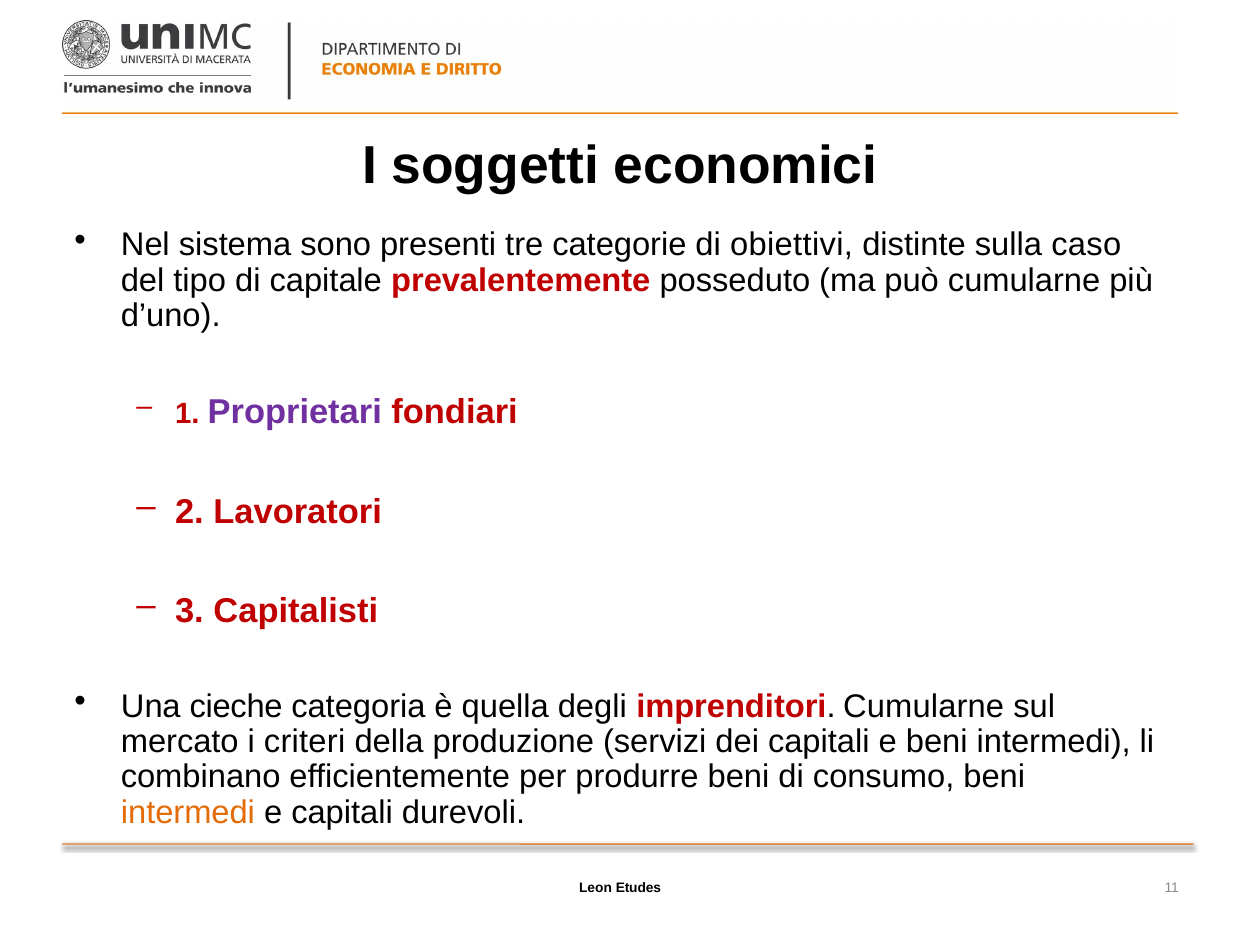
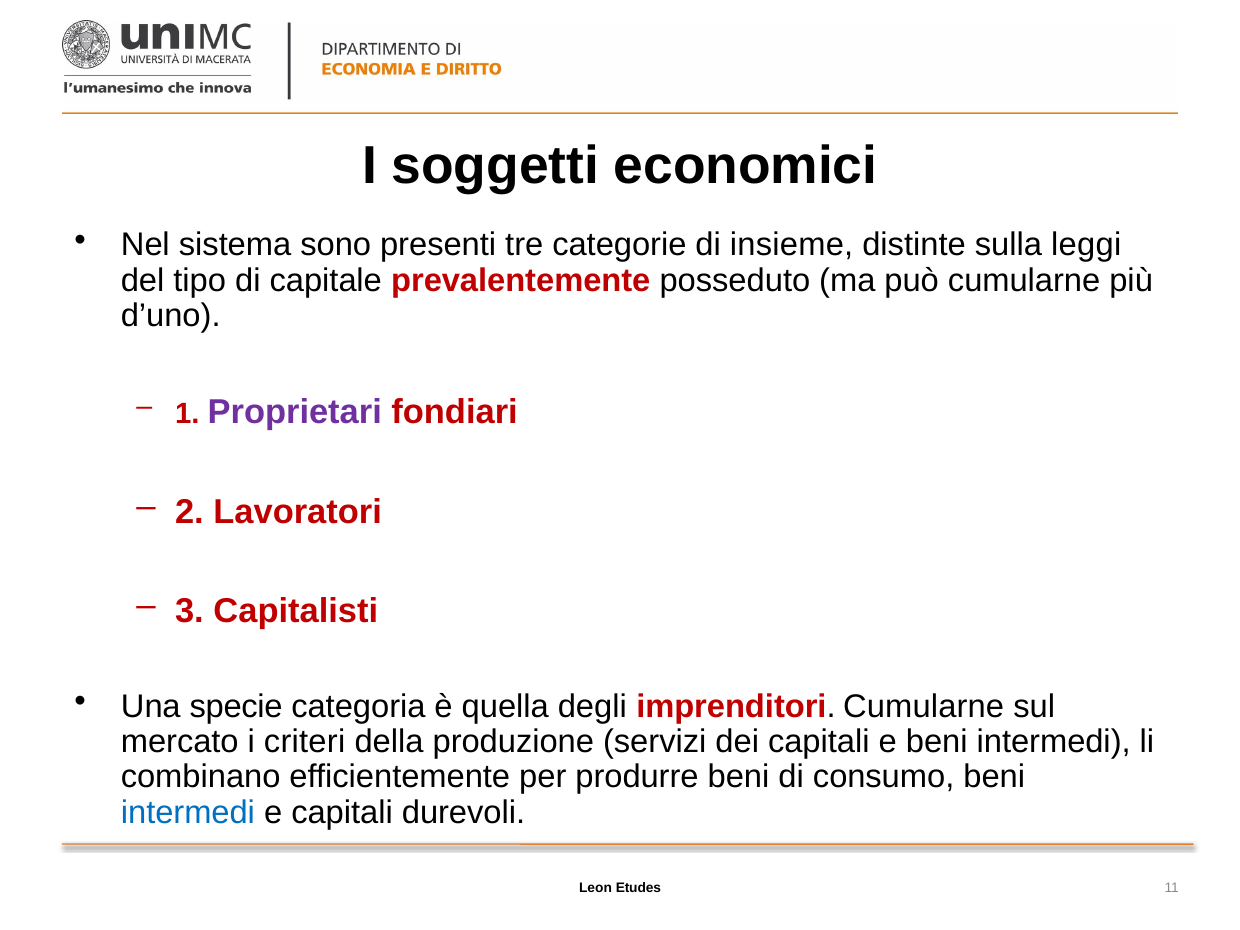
obiettivi: obiettivi -> insieme
caso: caso -> leggi
cieche: cieche -> specie
intermedi at (188, 812) colour: orange -> blue
